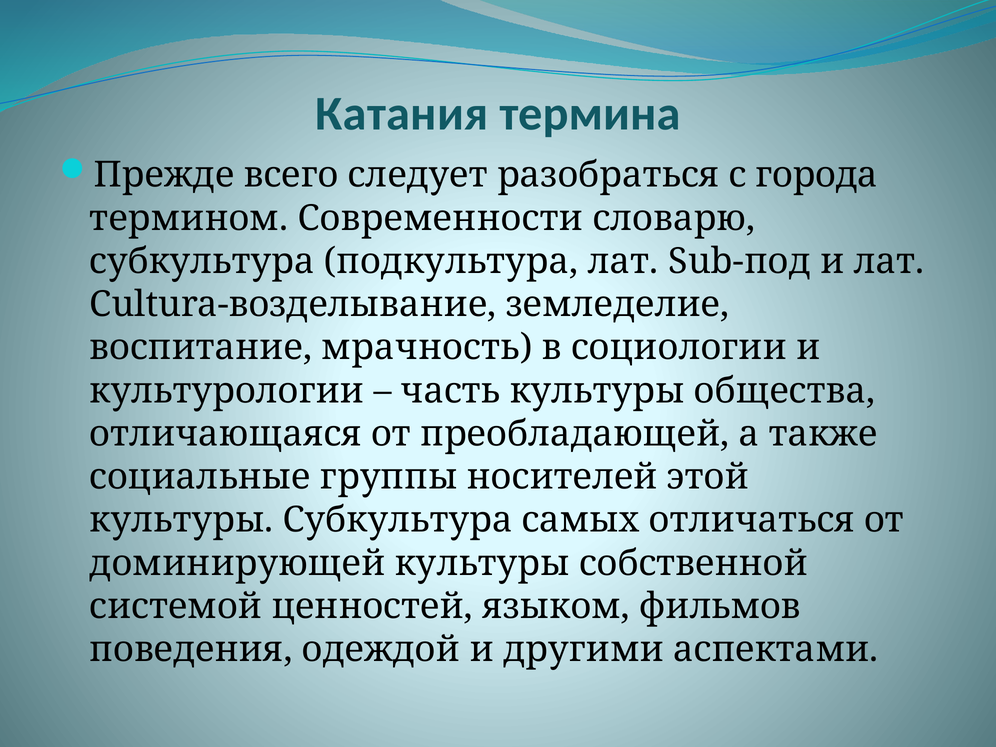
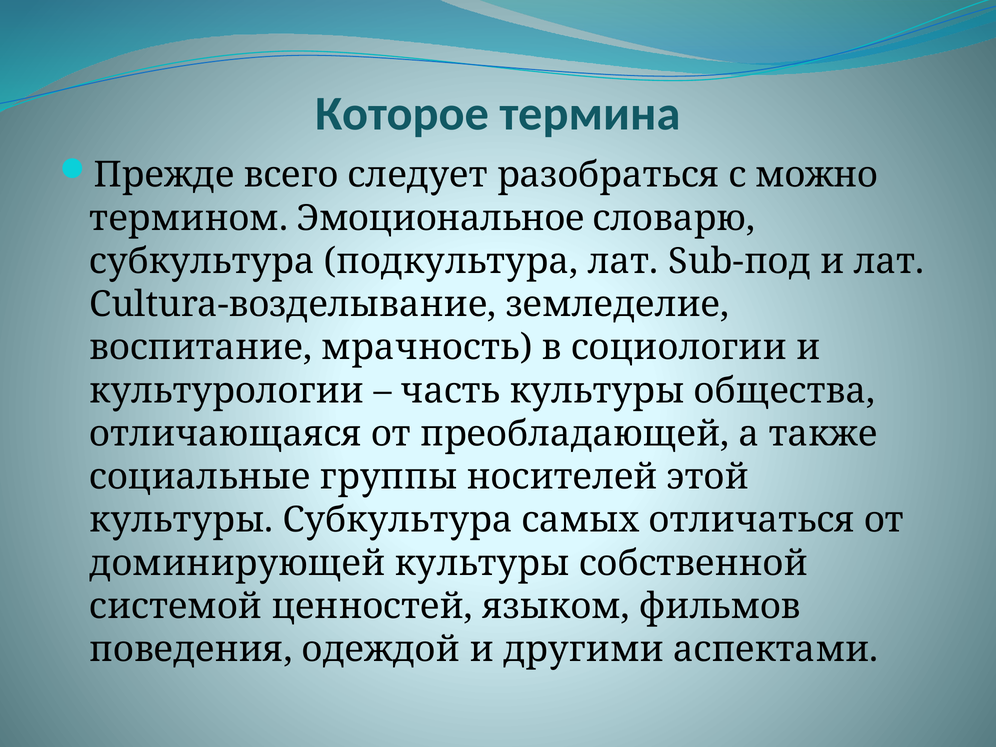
Катания: Катания -> Которое
города: города -> можно
Современности: Современности -> Эмоциональное
